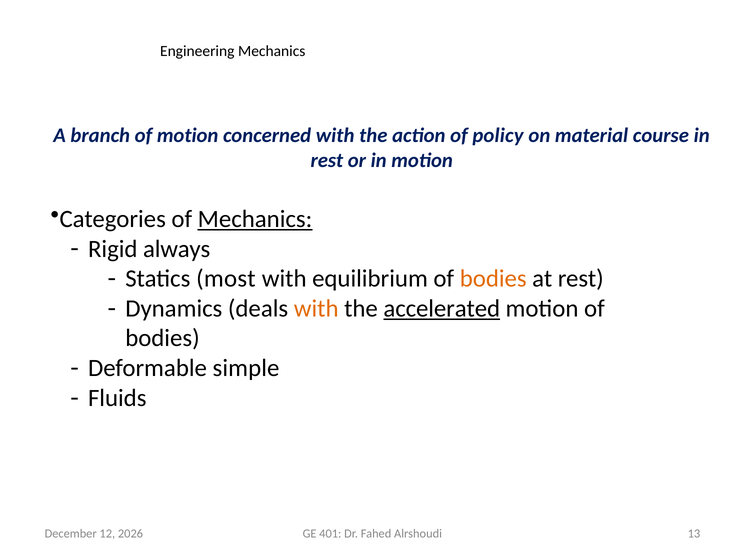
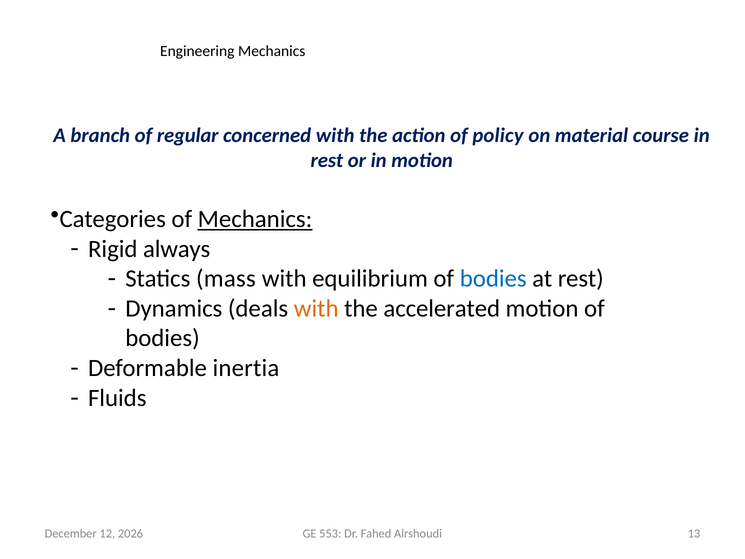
of motion: motion -> regular
most: most -> mass
bodies at (493, 279) colour: orange -> blue
accelerated underline: present -> none
simple: simple -> inertia
401: 401 -> 553
